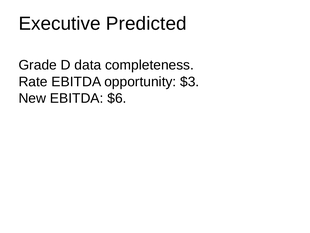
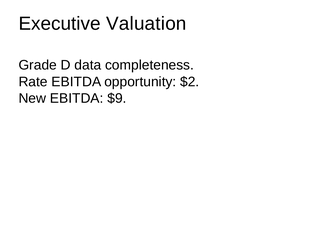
Predicted: Predicted -> Valuation
$3: $3 -> $2
$6: $6 -> $9
